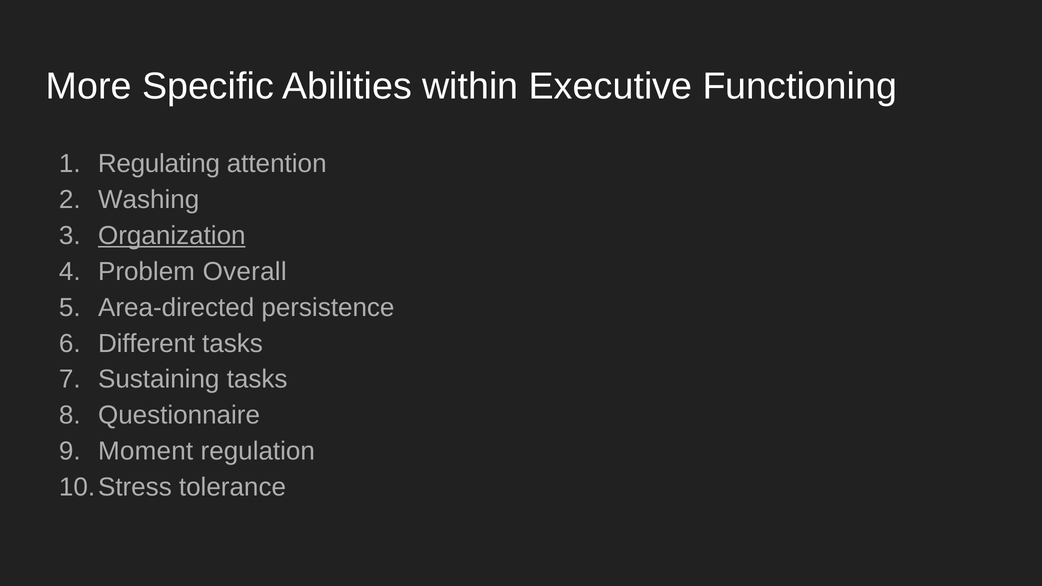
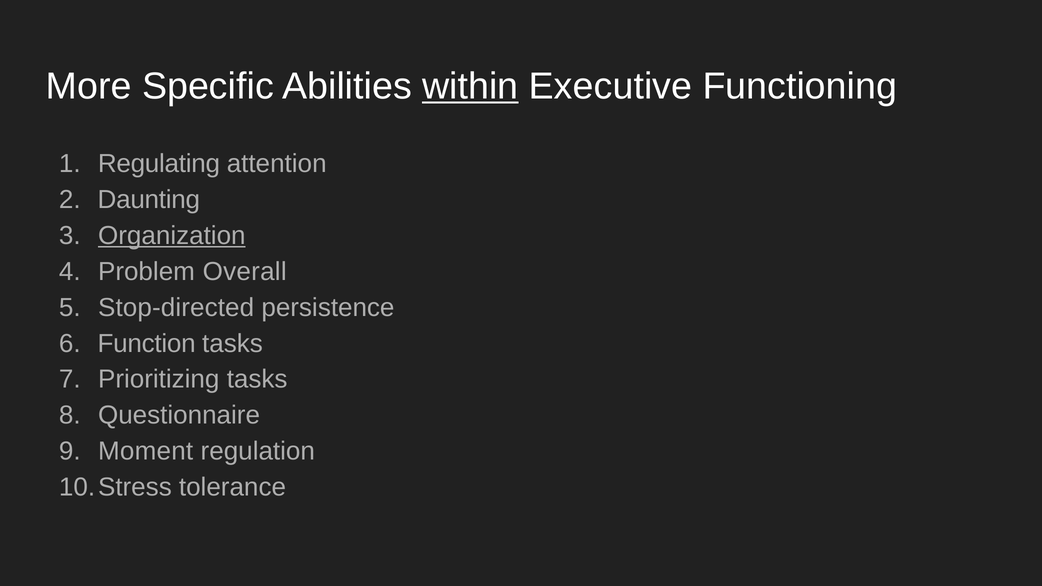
within underline: none -> present
Washing: Washing -> Daunting
Area-directed: Area-directed -> Stop-directed
Different: Different -> Function
Sustaining: Sustaining -> Prioritizing
